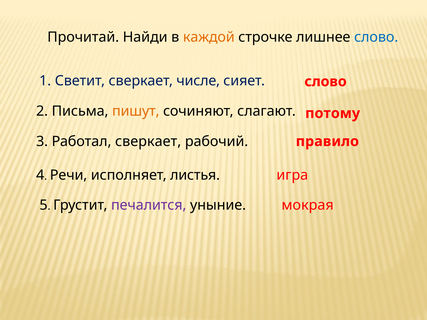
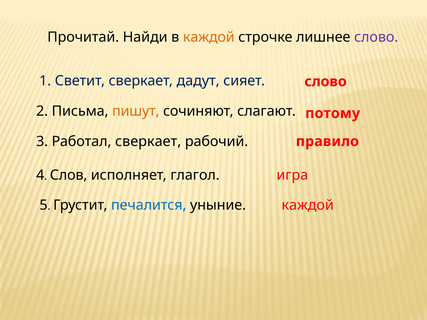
слово at (376, 37) colour: blue -> purple
числе: числе -> дадут
Речи: Речи -> Слов
листья: листья -> глагол
печалится colour: purple -> blue
уныние мокрая: мокрая -> каждой
